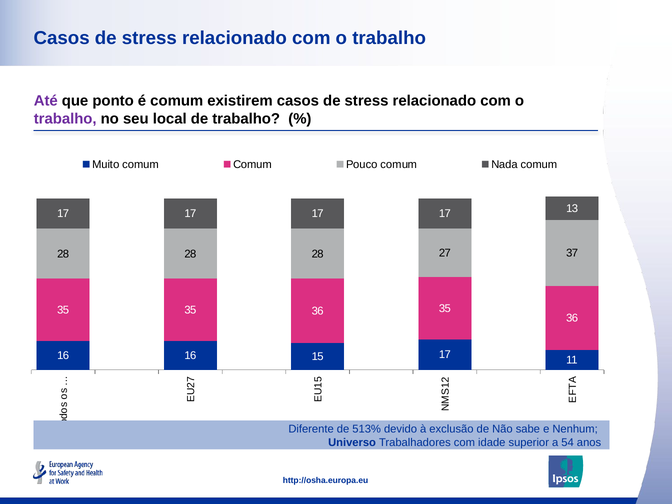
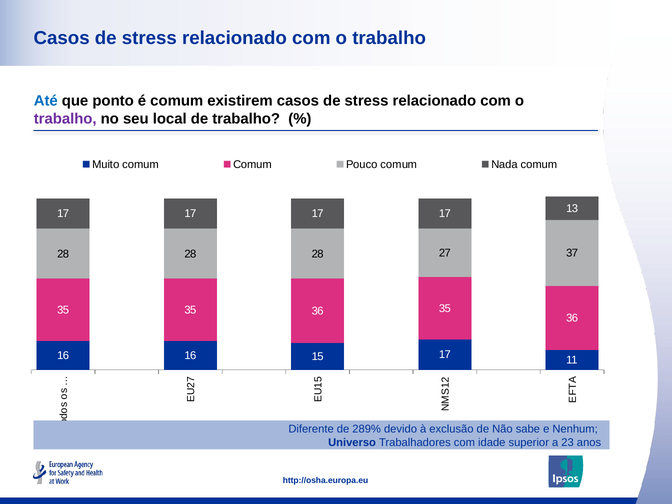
Até colour: purple -> blue
513%: 513% -> 289%
54: 54 -> 23
